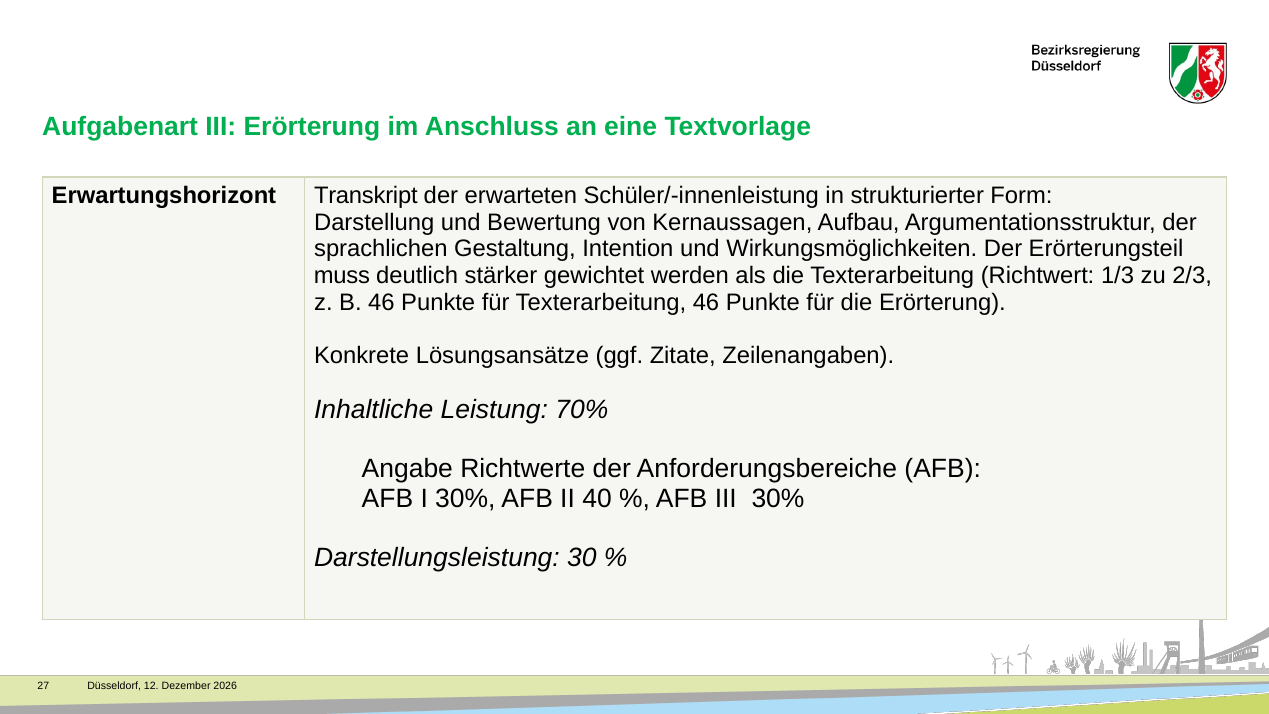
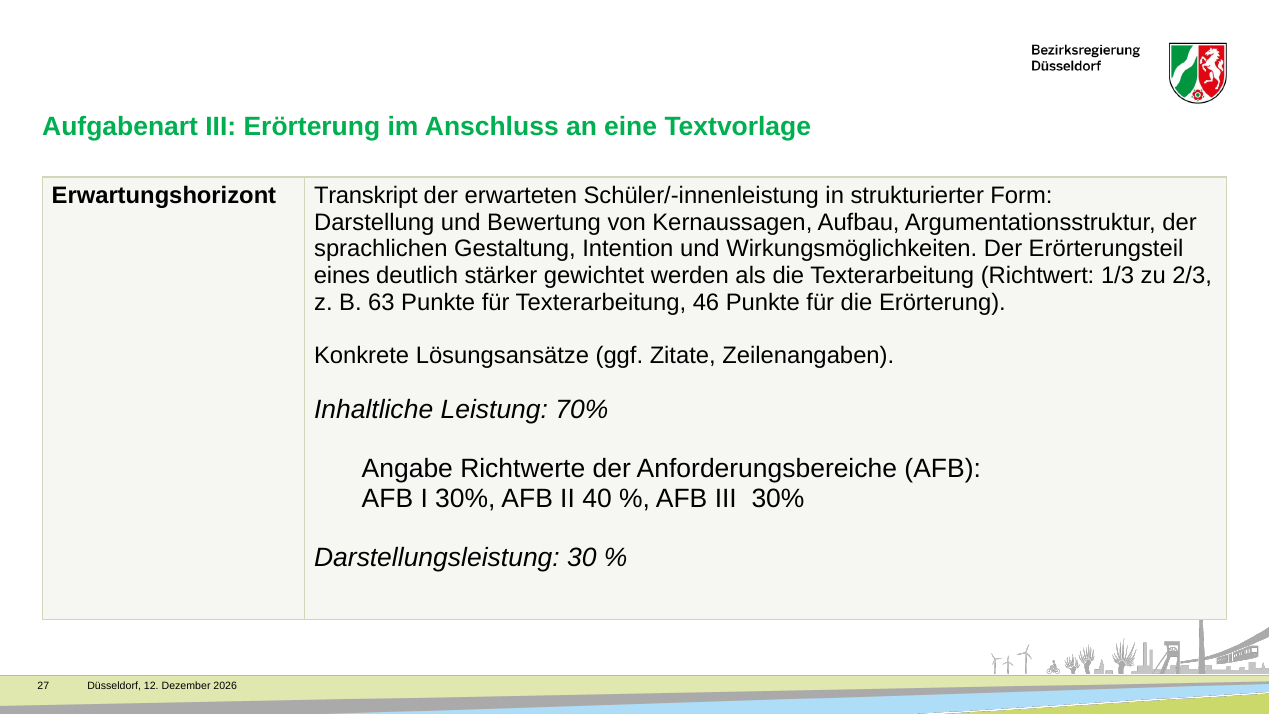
muss: muss -> eines
B 46: 46 -> 63
